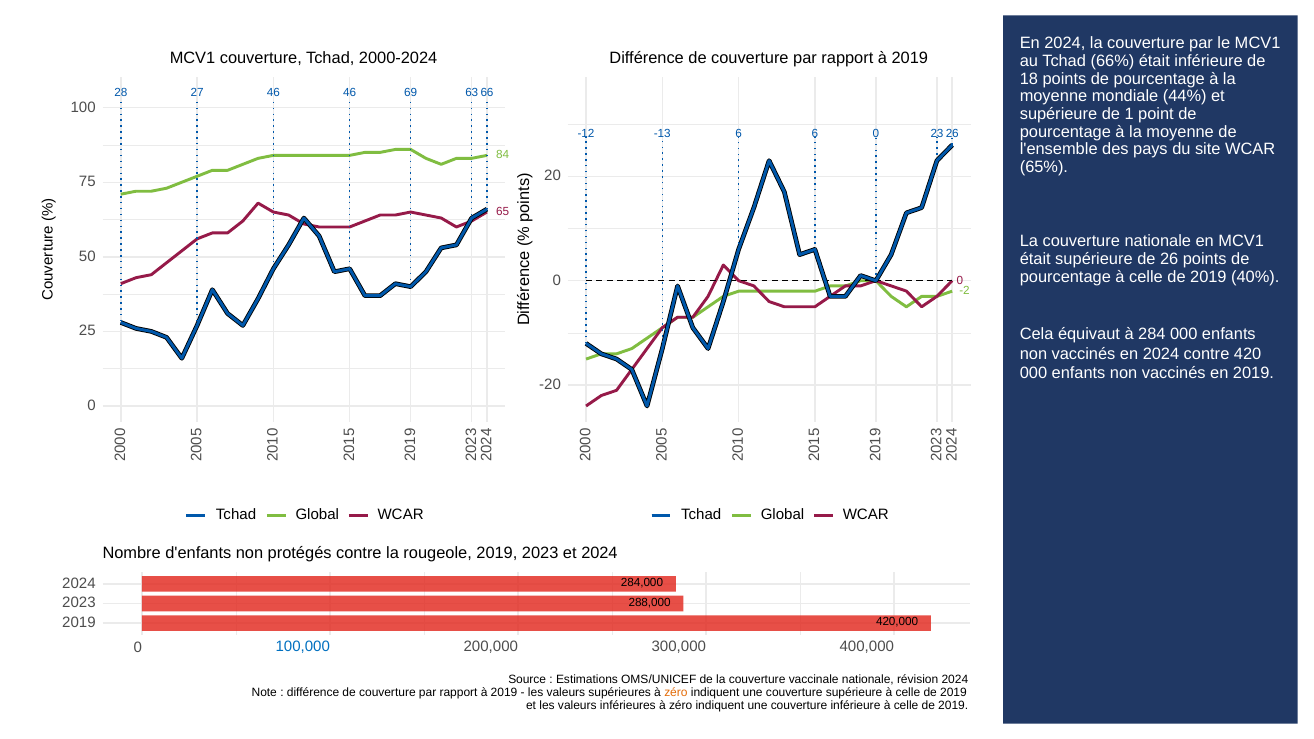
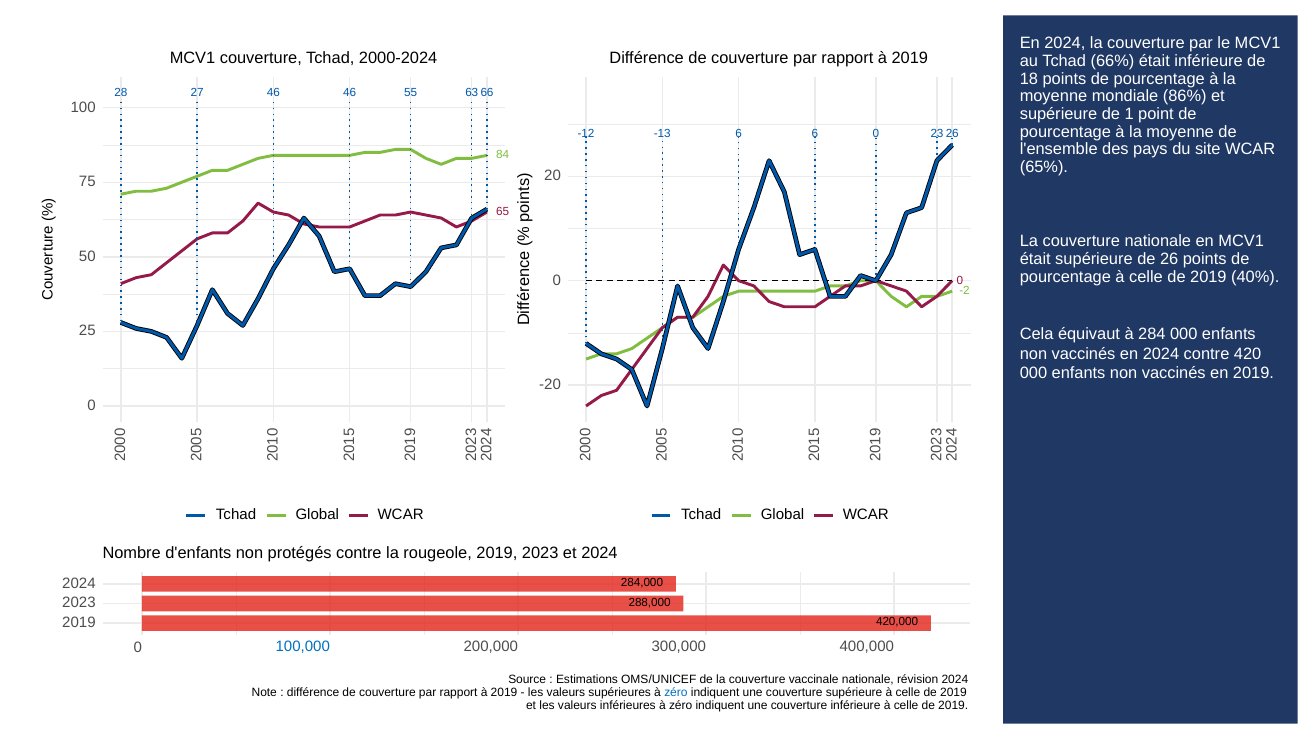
69: 69 -> 55
44%: 44% -> 86%
zéro at (676, 693) colour: orange -> blue
